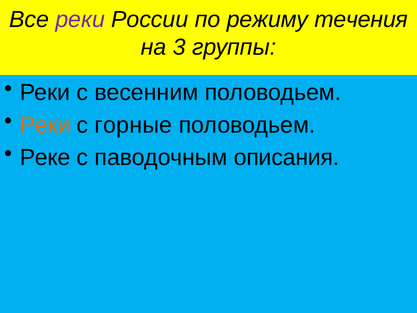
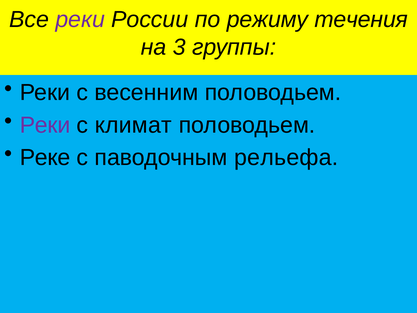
Реки at (45, 125) colour: orange -> purple
горные: горные -> климат
описания: описания -> рельефа
